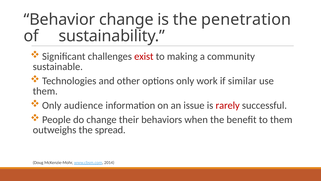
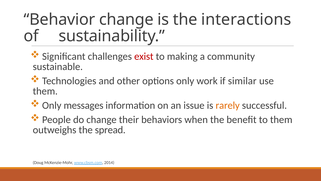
penetration: penetration -> interactions
audience: audience -> messages
rarely colour: red -> orange
